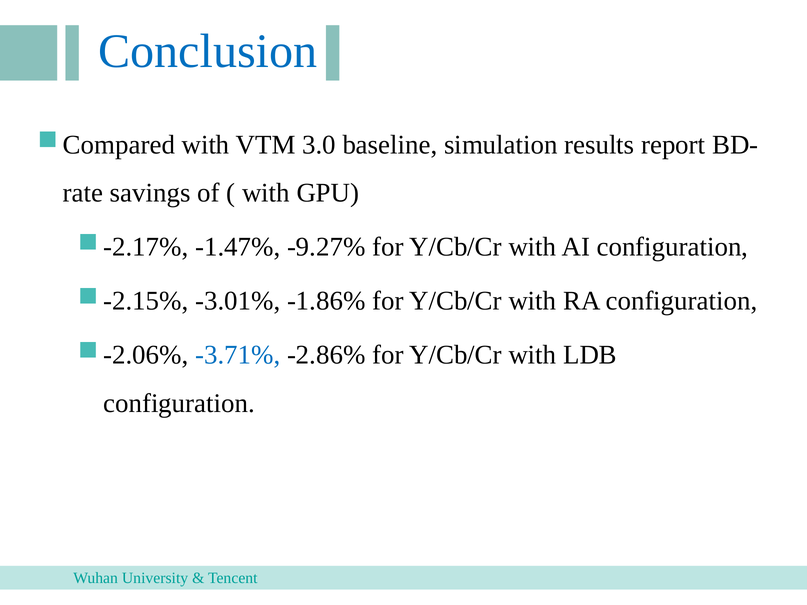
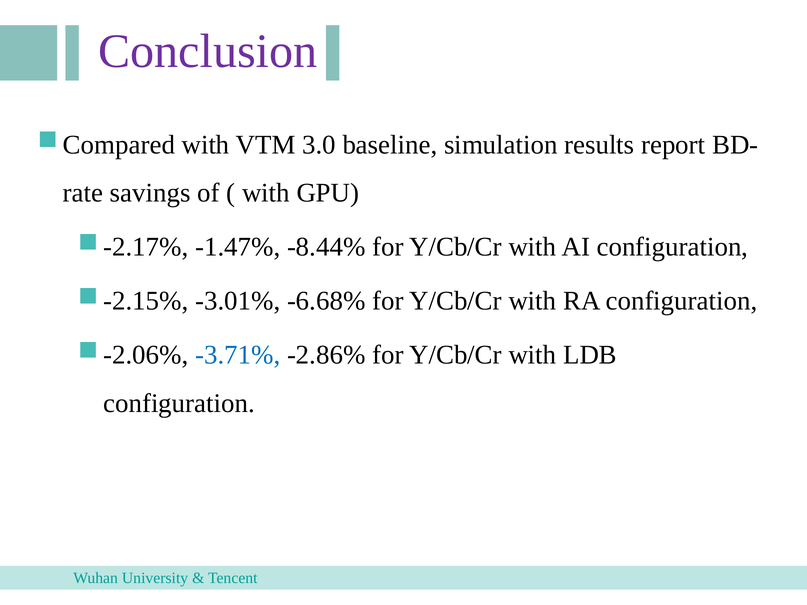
Conclusion colour: blue -> purple
-9.27%: -9.27% -> -8.44%
-1.86%: -1.86% -> -6.68%
